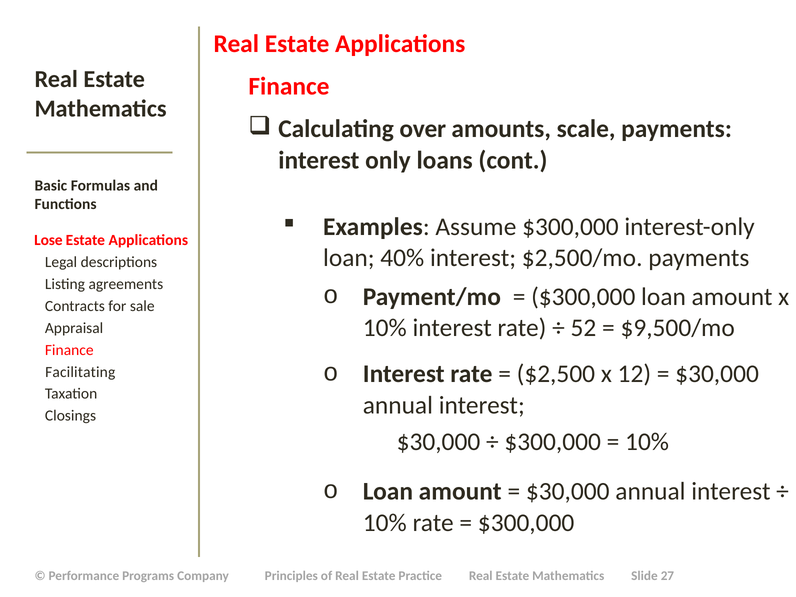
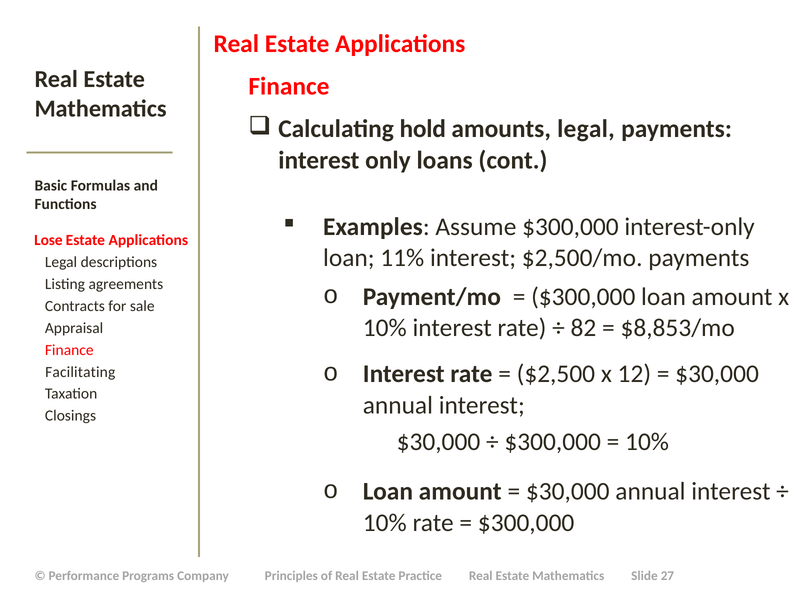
over: over -> hold
amounts scale: scale -> legal
40%: 40% -> 11%
52: 52 -> 82
$9,500/mo: $9,500/mo -> $8,853/mo
